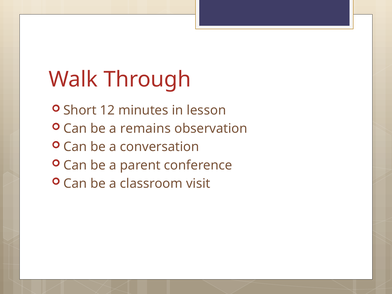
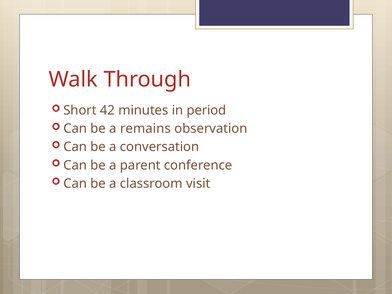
12: 12 -> 42
lesson: lesson -> period
